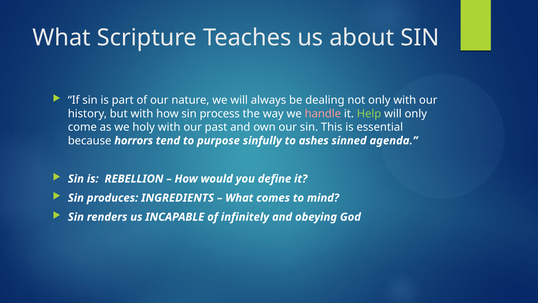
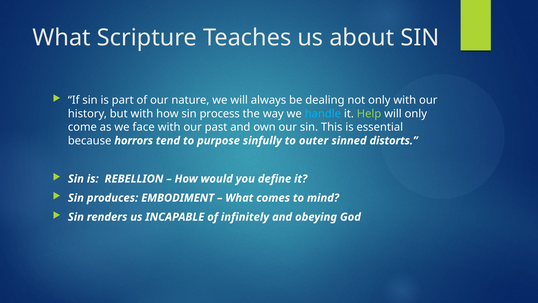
handle colour: pink -> light blue
holy: holy -> face
ashes: ashes -> outer
agenda: agenda -> distorts
INGREDIENTS: INGREDIENTS -> EMBODIMENT
